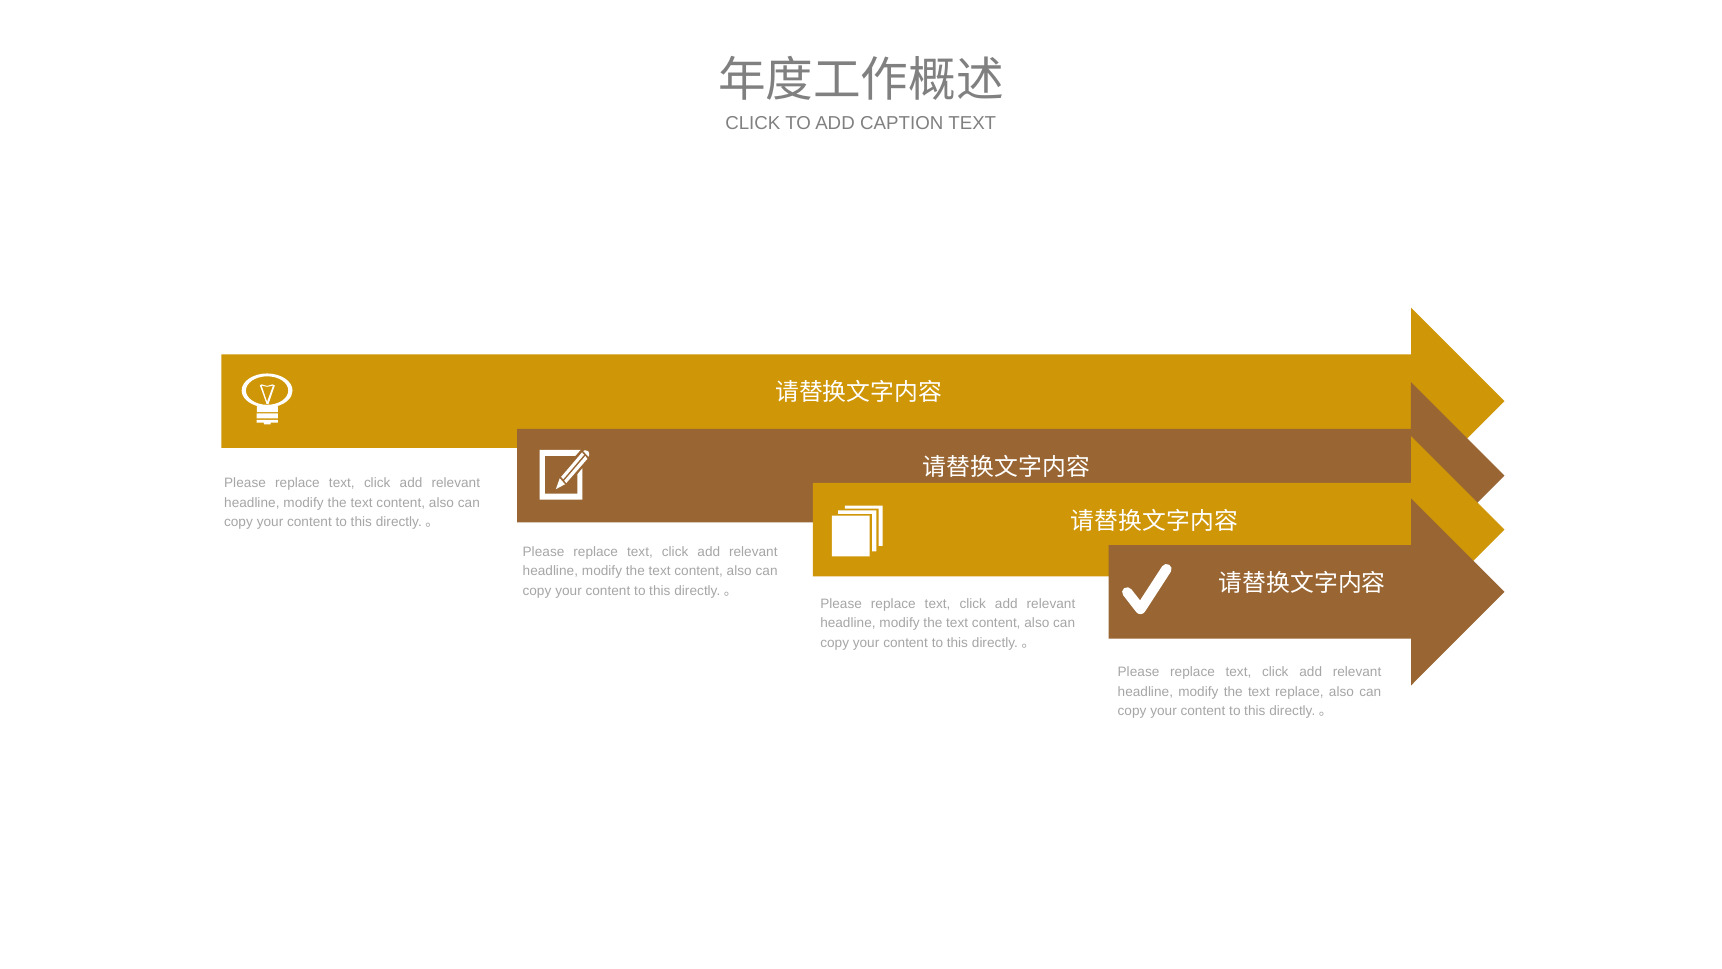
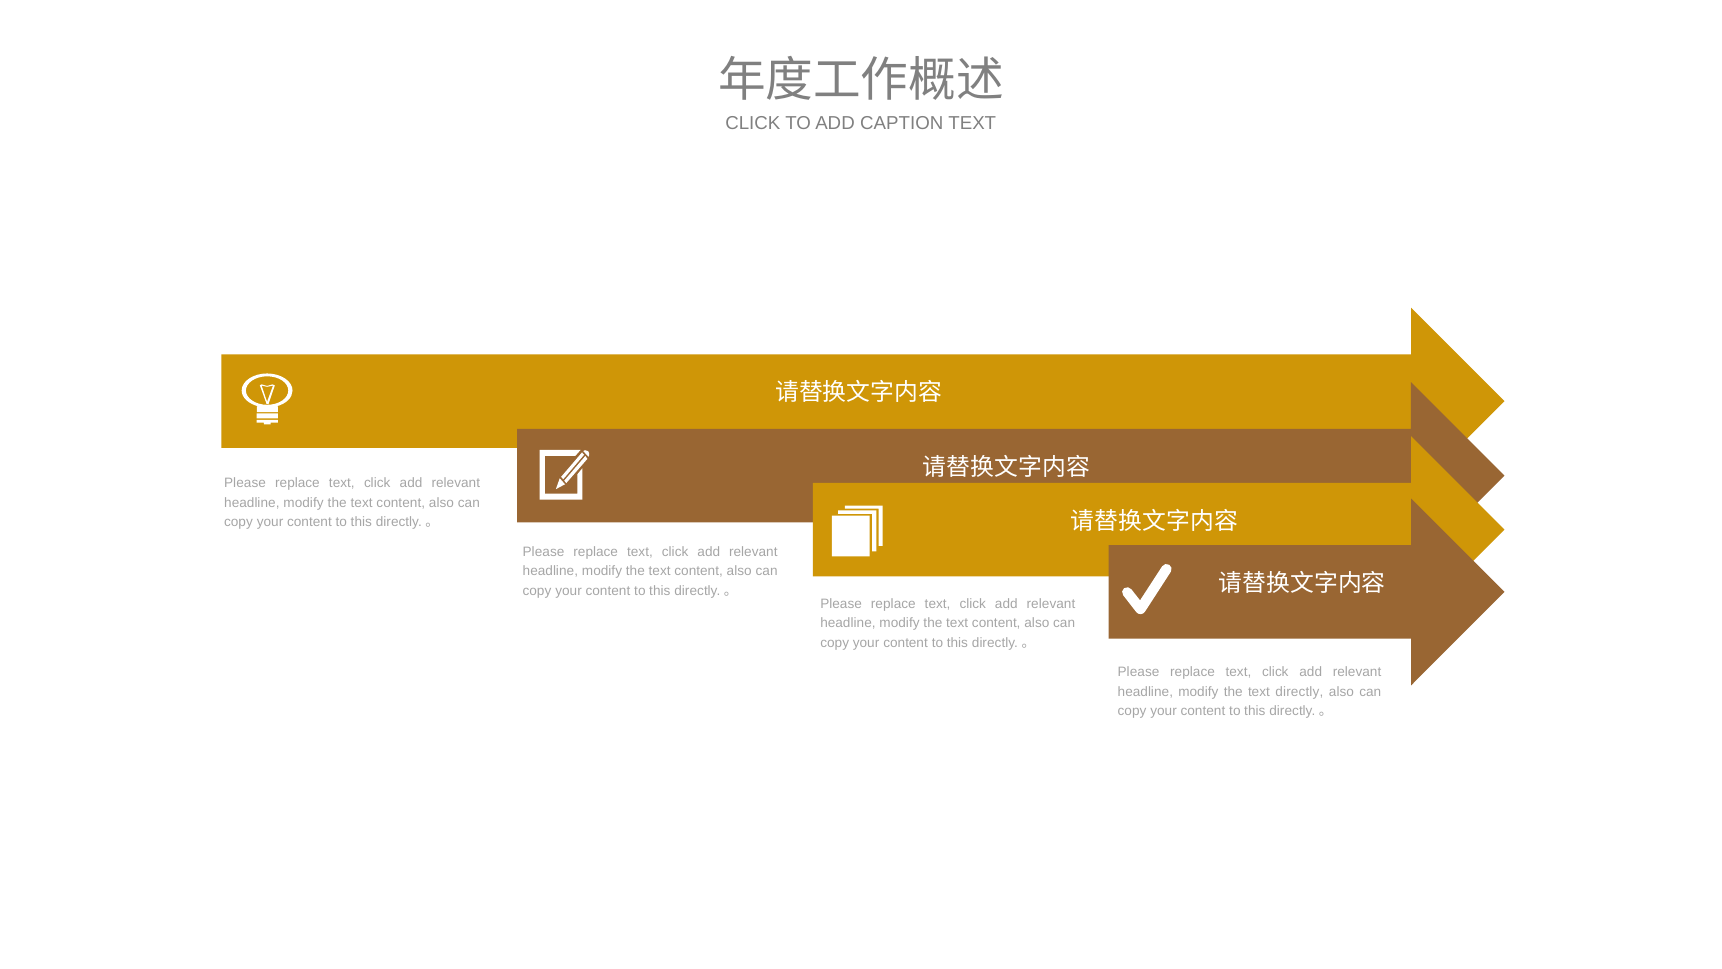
text replace: replace -> directly
